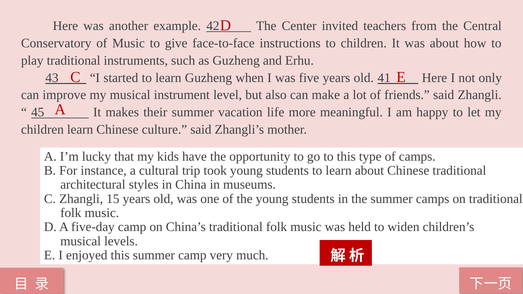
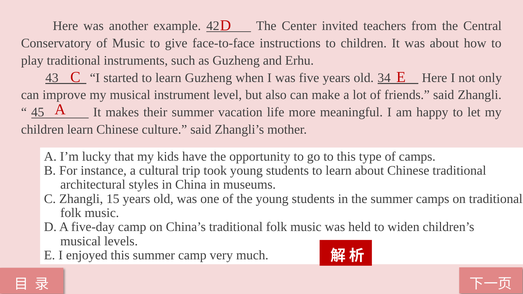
41: 41 -> 34
